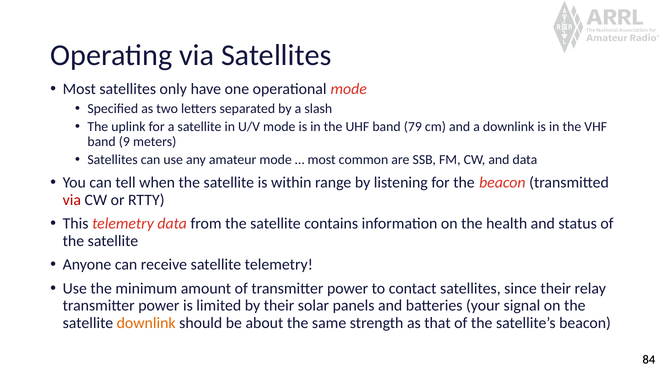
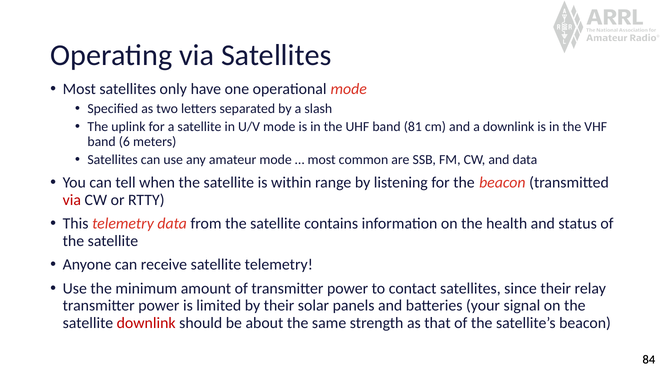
79: 79 -> 81
9: 9 -> 6
downlink at (146, 323) colour: orange -> red
